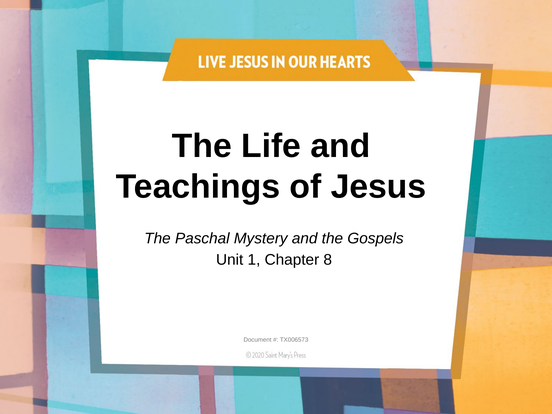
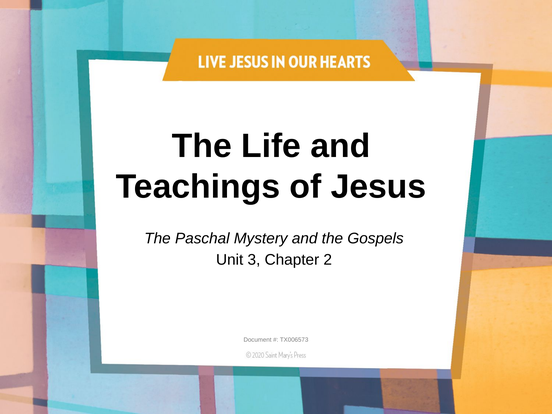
1: 1 -> 3
8: 8 -> 2
